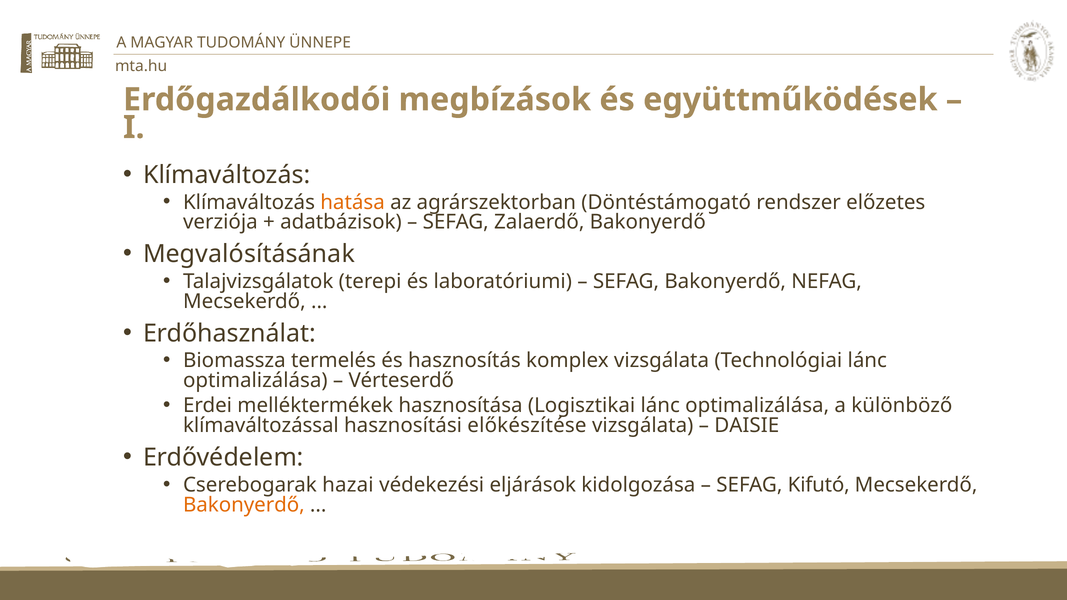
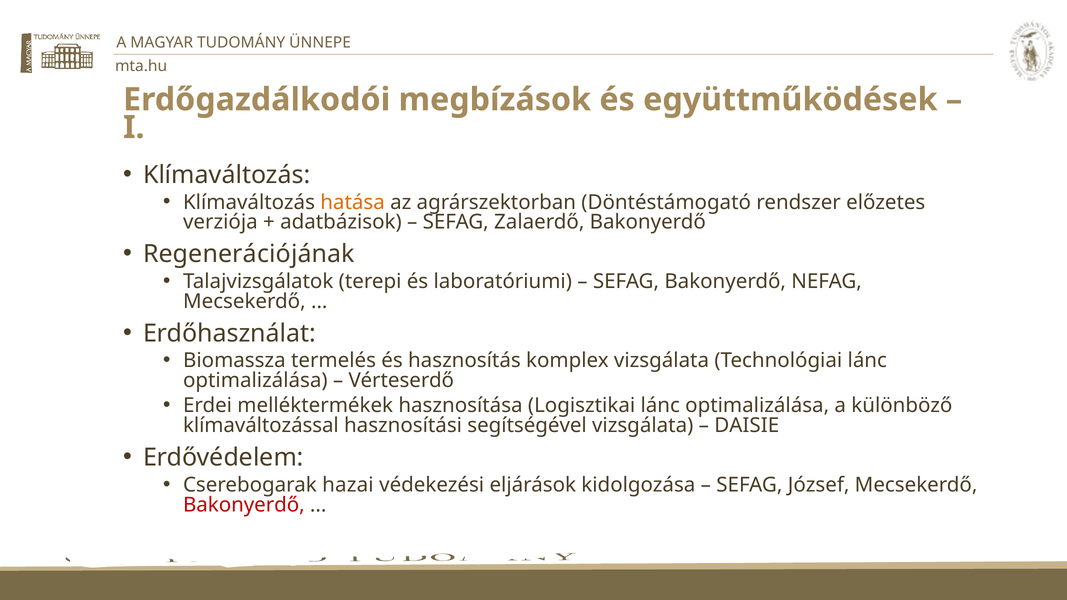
Megvalósításának: Megvalósításának -> Regenerációjának
előkészítése: előkészítése -> segítségével
Kifutó: Kifutó -> József
Bakonyerdő at (244, 505) colour: orange -> red
